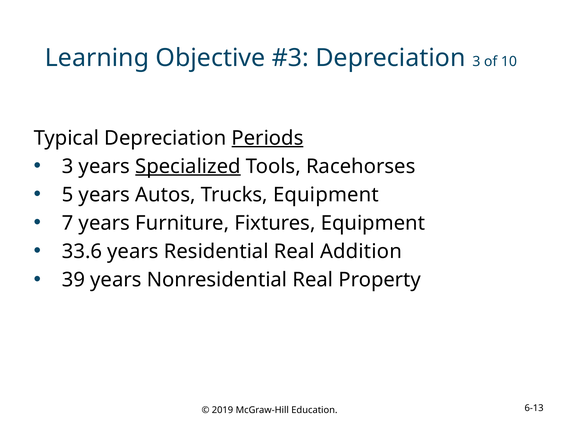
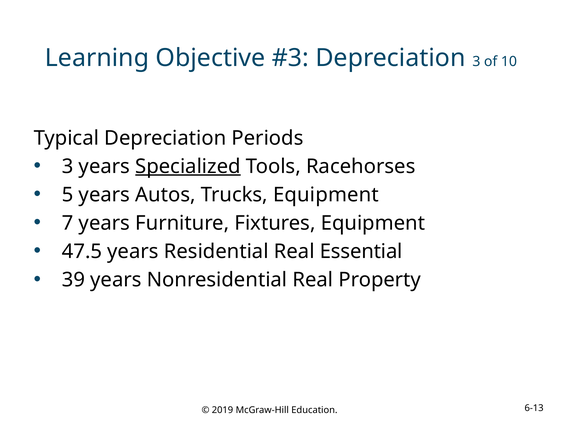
Periods underline: present -> none
33.6: 33.6 -> 47.5
Addition: Addition -> Essential
